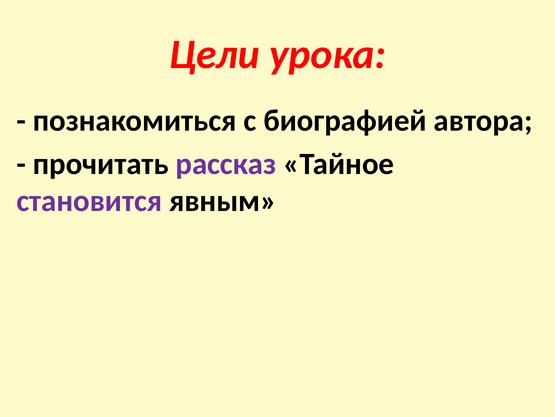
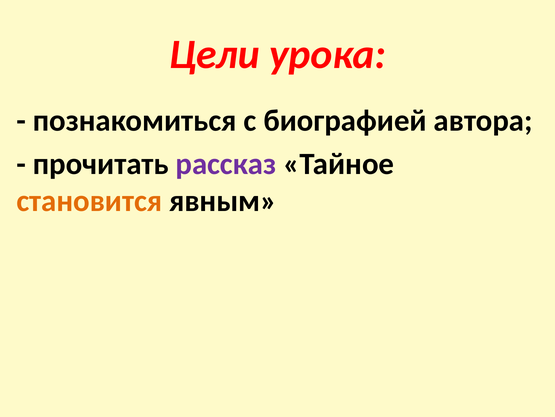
становится colour: purple -> orange
